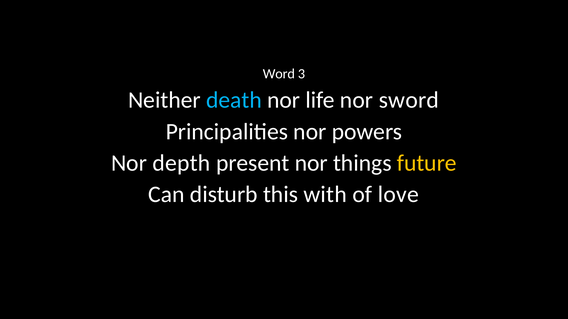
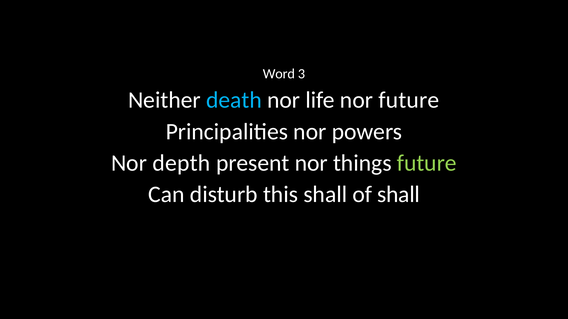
nor sword: sword -> future
future at (427, 163) colour: yellow -> light green
this with: with -> shall
of love: love -> shall
